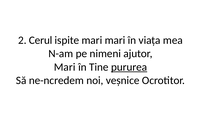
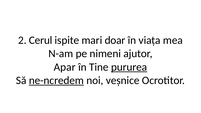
mari mari: mari -> doar
Mari at (65, 67): Mari -> Apar
ne-ncredem underline: none -> present
